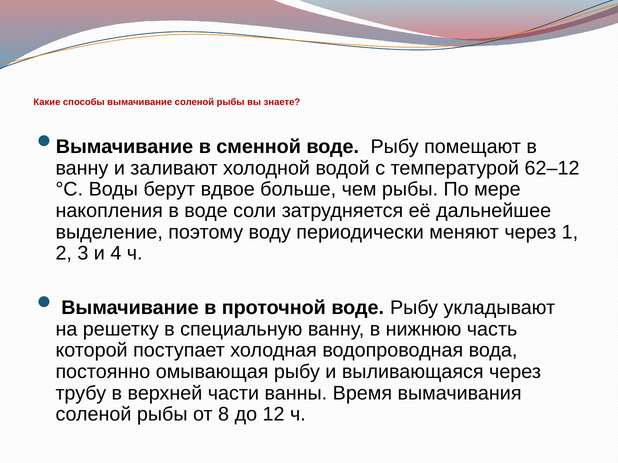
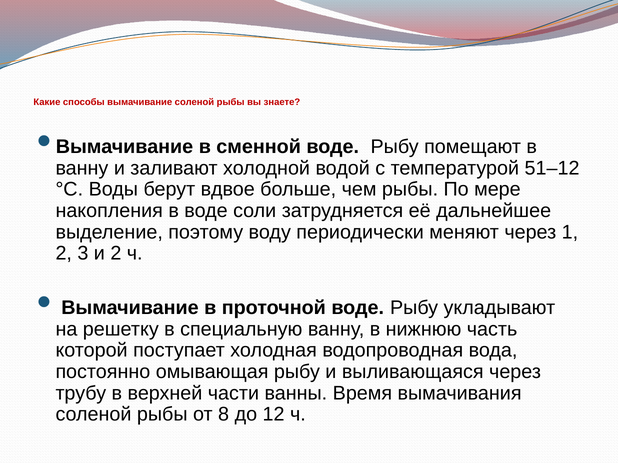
62–12: 62–12 -> 51–12
и 4: 4 -> 2
